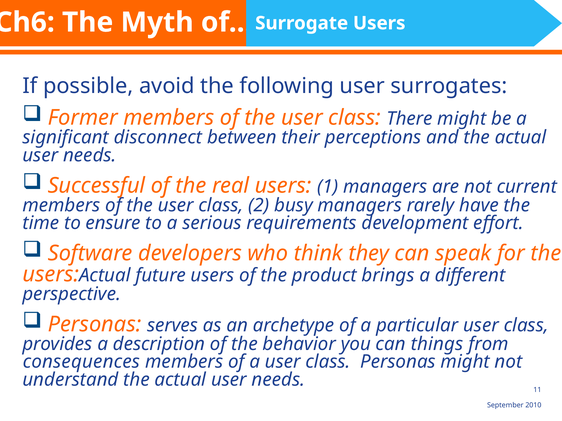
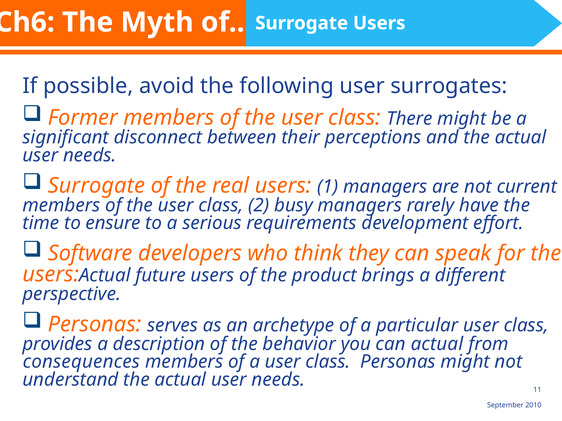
Successful at (96, 186): Successful -> Surrogate
can things: things -> actual
